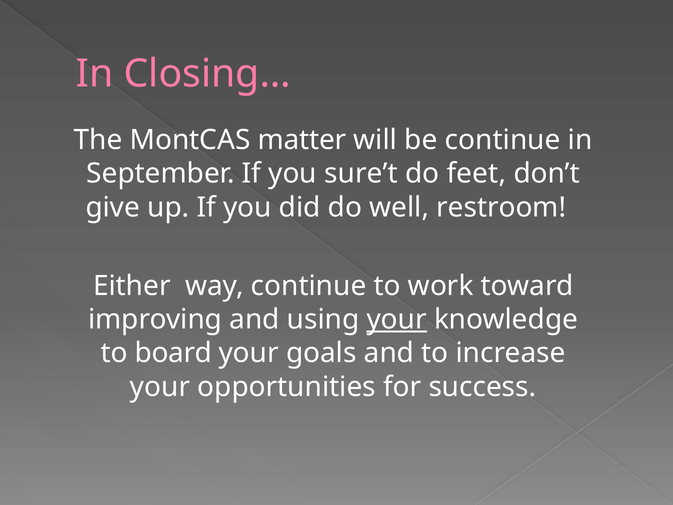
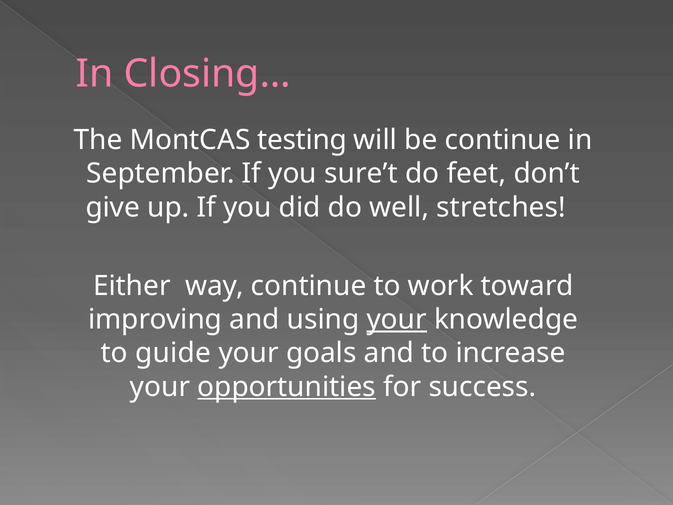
matter: matter -> testing
restroom: restroom -> stretches
board: board -> guide
opportunities underline: none -> present
